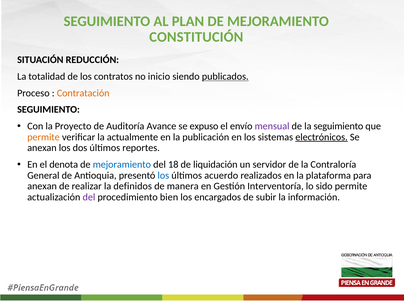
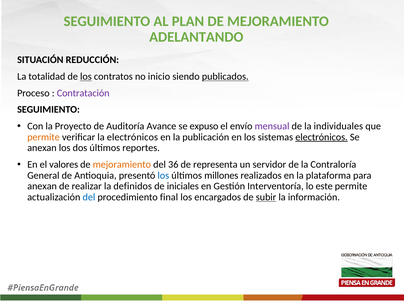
CONSTITUCIÓN: CONSTITUCIÓN -> ADELANTANDO
los at (86, 77) underline: none -> present
Contratación colour: orange -> purple
la seguimiento: seguimiento -> individuales
la actualmente: actualmente -> electrónicos
denota: denota -> valores
mejoramiento at (122, 164) colour: blue -> orange
18: 18 -> 36
liquidación: liquidación -> representa
acuerdo: acuerdo -> millones
manera: manera -> iniciales
sido: sido -> este
del at (89, 197) colour: purple -> blue
bien: bien -> final
subir underline: none -> present
